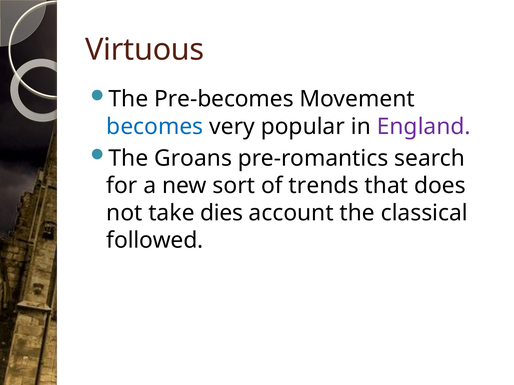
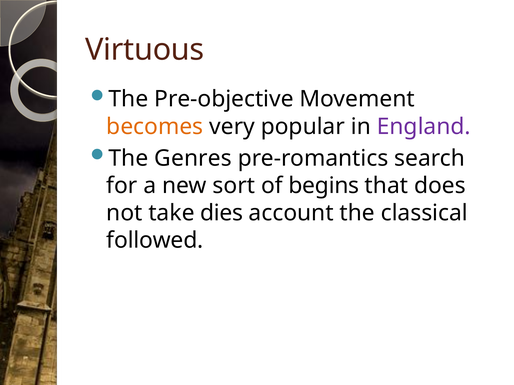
Pre-becomes: Pre-becomes -> Pre-objective
becomes colour: blue -> orange
Groans: Groans -> Genres
trends: trends -> begins
